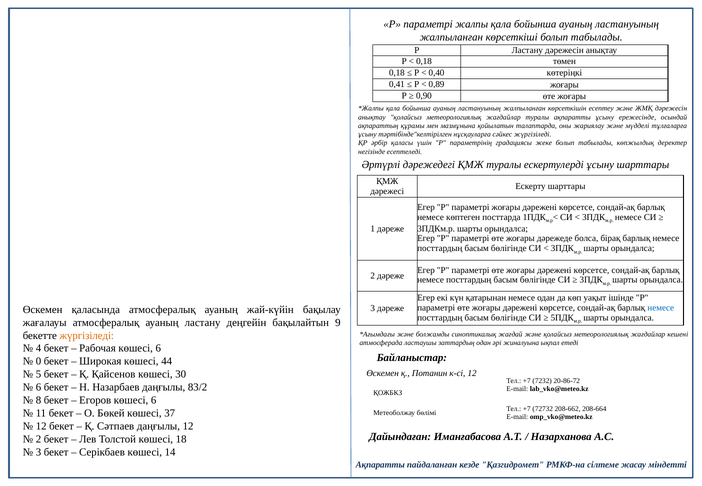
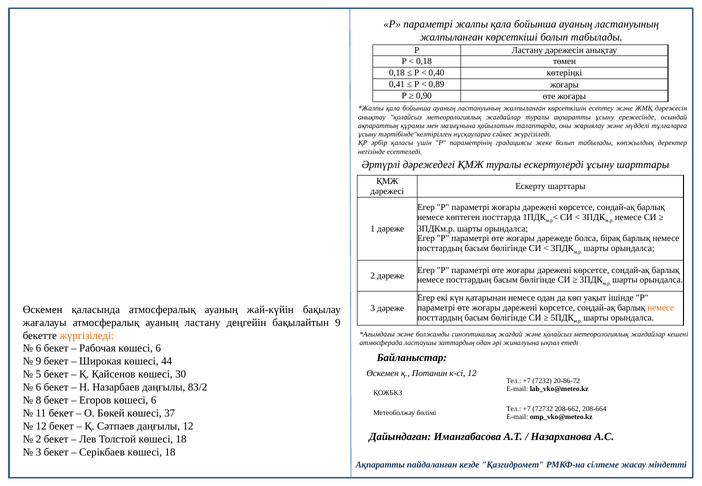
немесе at (661, 308) colour: blue -> orange
4 at (38, 348): 4 -> 6
0 at (38, 361): 0 -> 9
Серікбаев көшесі 14: 14 -> 18
